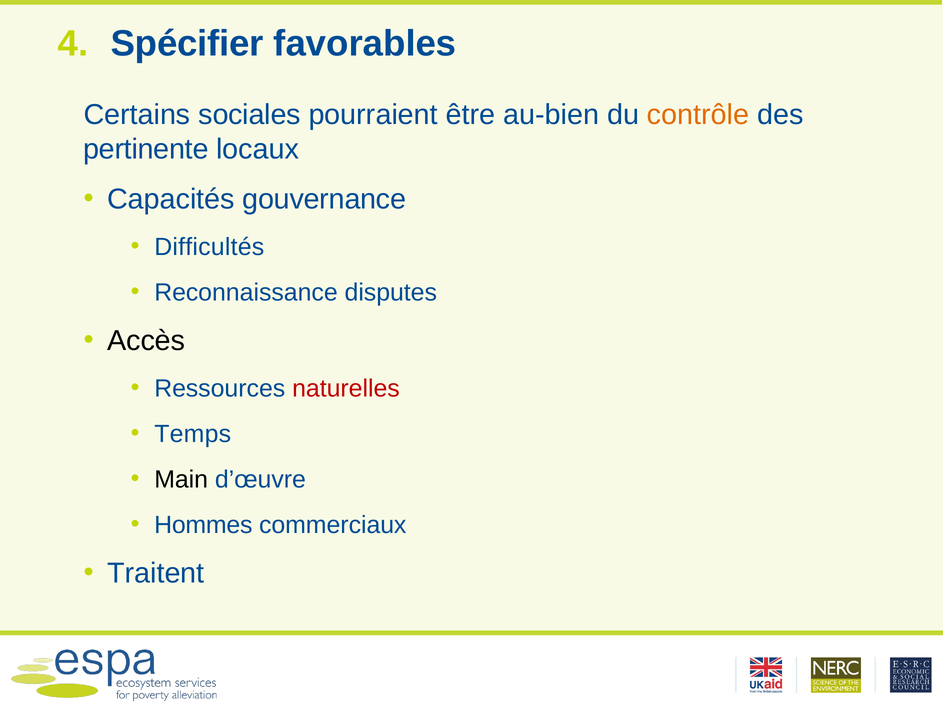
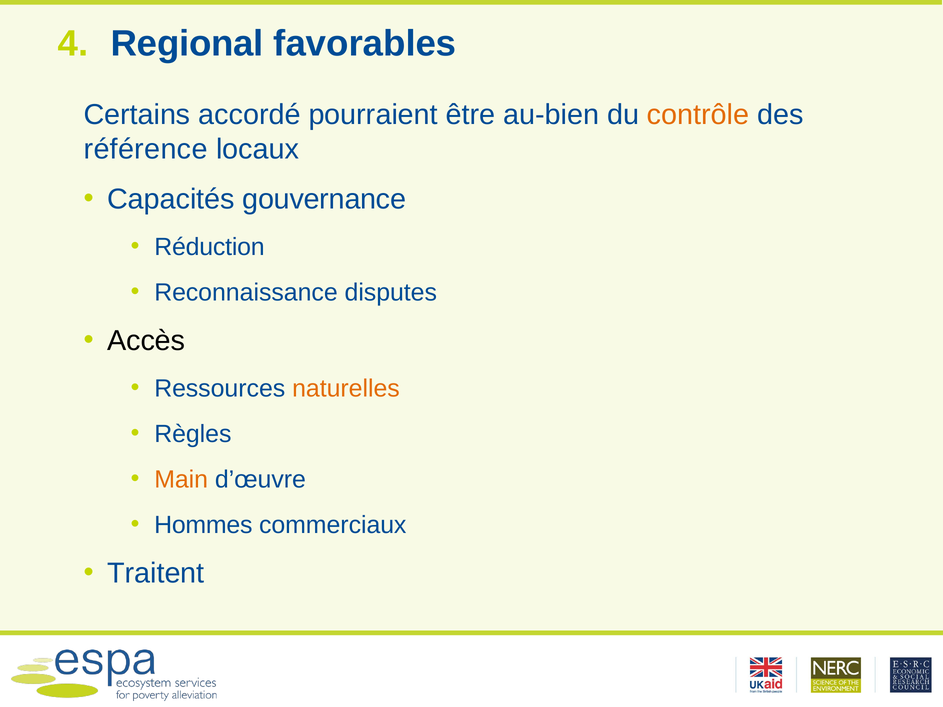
Spécifier: Spécifier -> Regional
sociales: sociales -> accordé
pertinente: pertinente -> référence
Difficultés: Difficultés -> Réduction
naturelles colour: red -> orange
Temps: Temps -> Règles
Main colour: black -> orange
